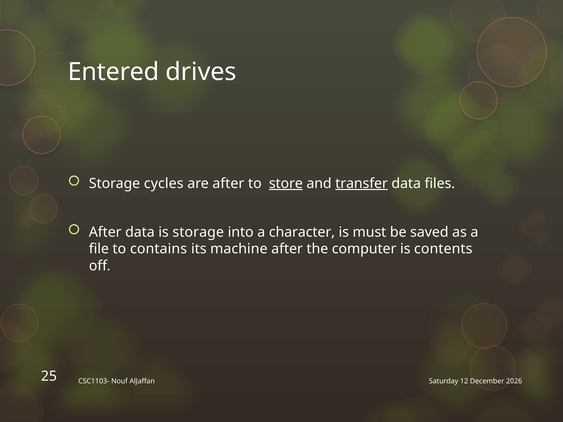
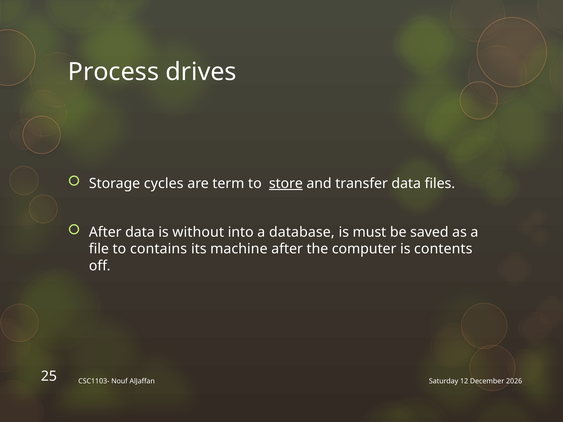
Entered: Entered -> Process
are after: after -> term
transfer underline: present -> none
is storage: storage -> without
character: character -> database
